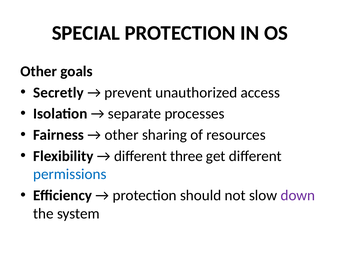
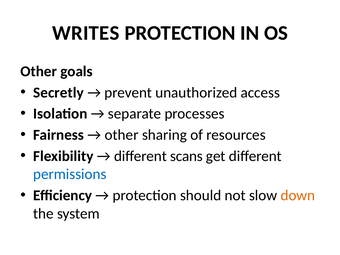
SPECIAL: SPECIAL -> WRITES
three: three -> scans
down colour: purple -> orange
